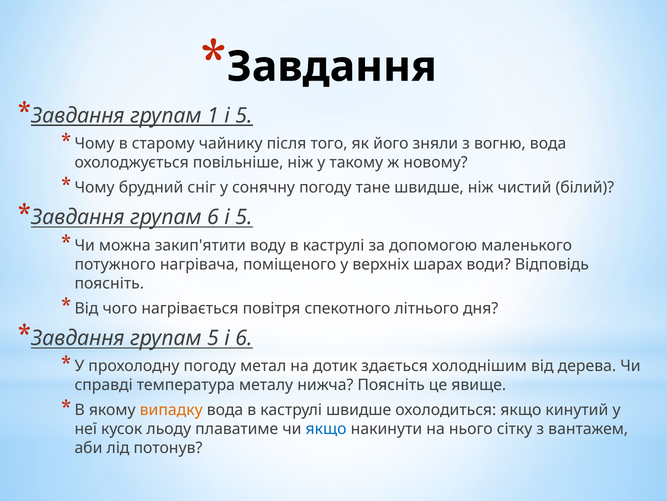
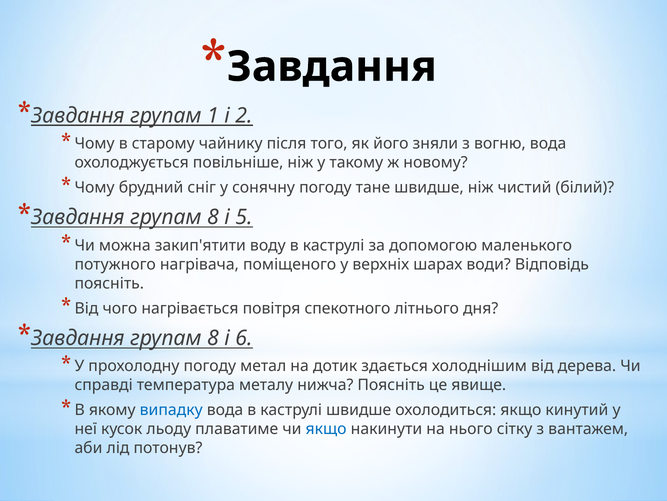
1 і 5: 5 -> 2
6 at (213, 217): 6 -> 8
5 at (213, 338): 5 -> 8
випадку colour: orange -> blue
